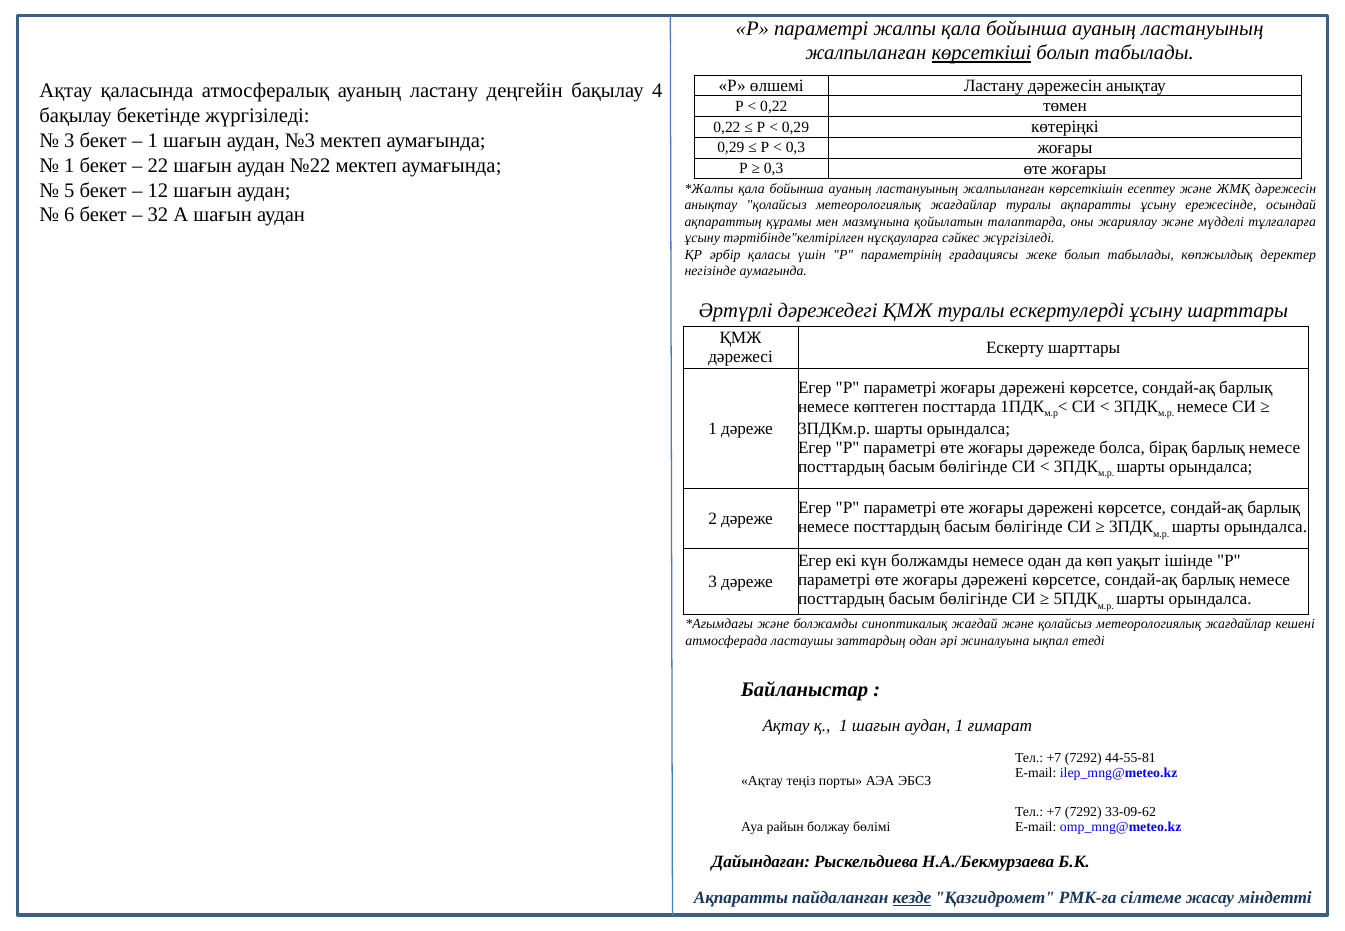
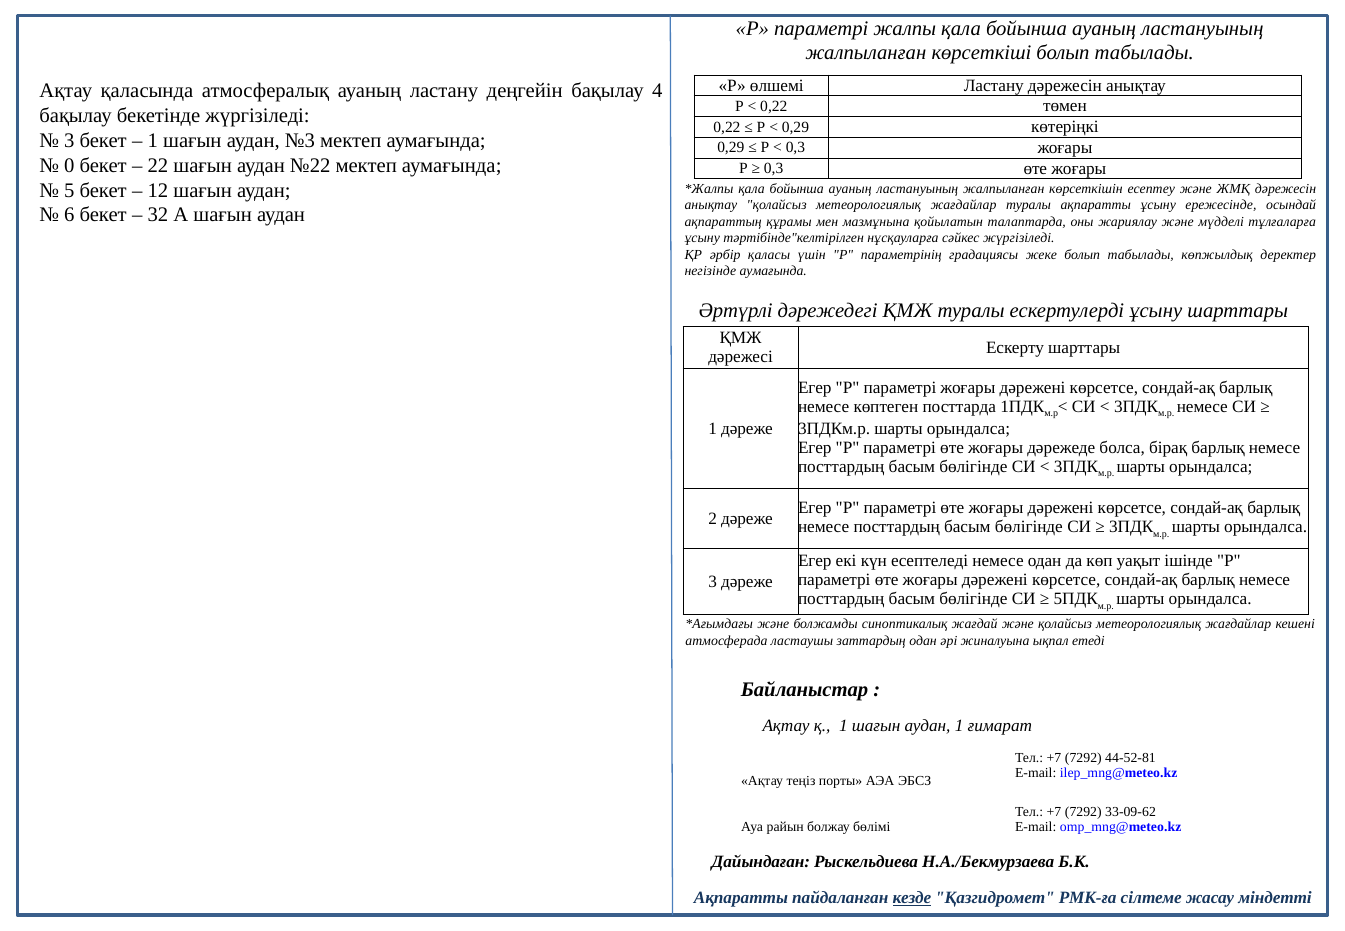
көрсеткіші underline: present -> none
1 at (69, 166): 1 -> 0
күн болжамды: болжамды -> есептеледі
44-55-81: 44-55-81 -> 44-52-81
